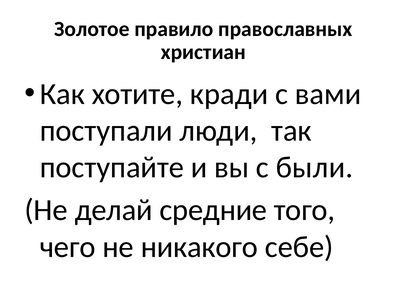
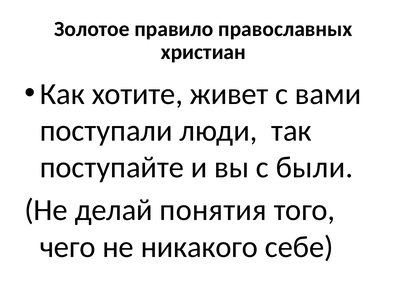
кради: кради -> живет
средние: средние -> понятия
